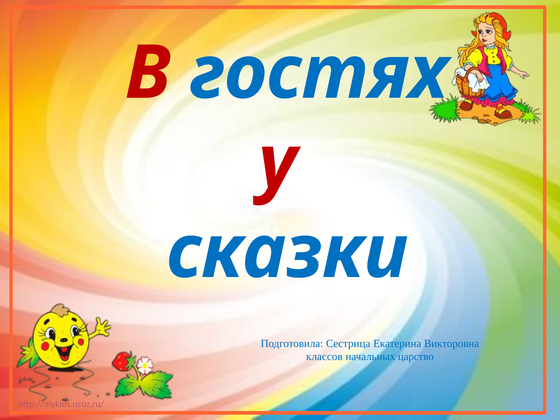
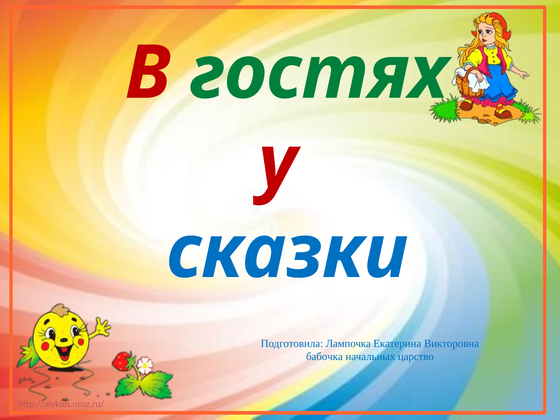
гостях colour: blue -> green
Сестрица: Сестрица -> Лампочка
классов: классов -> бабочка
